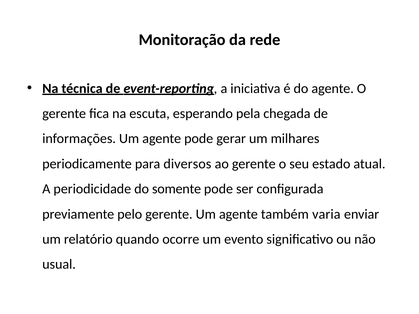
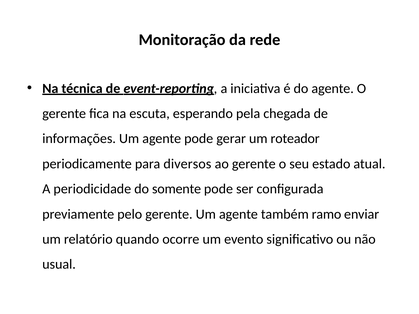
milhares: milhares -> roteador
varia: varia -> ramo
